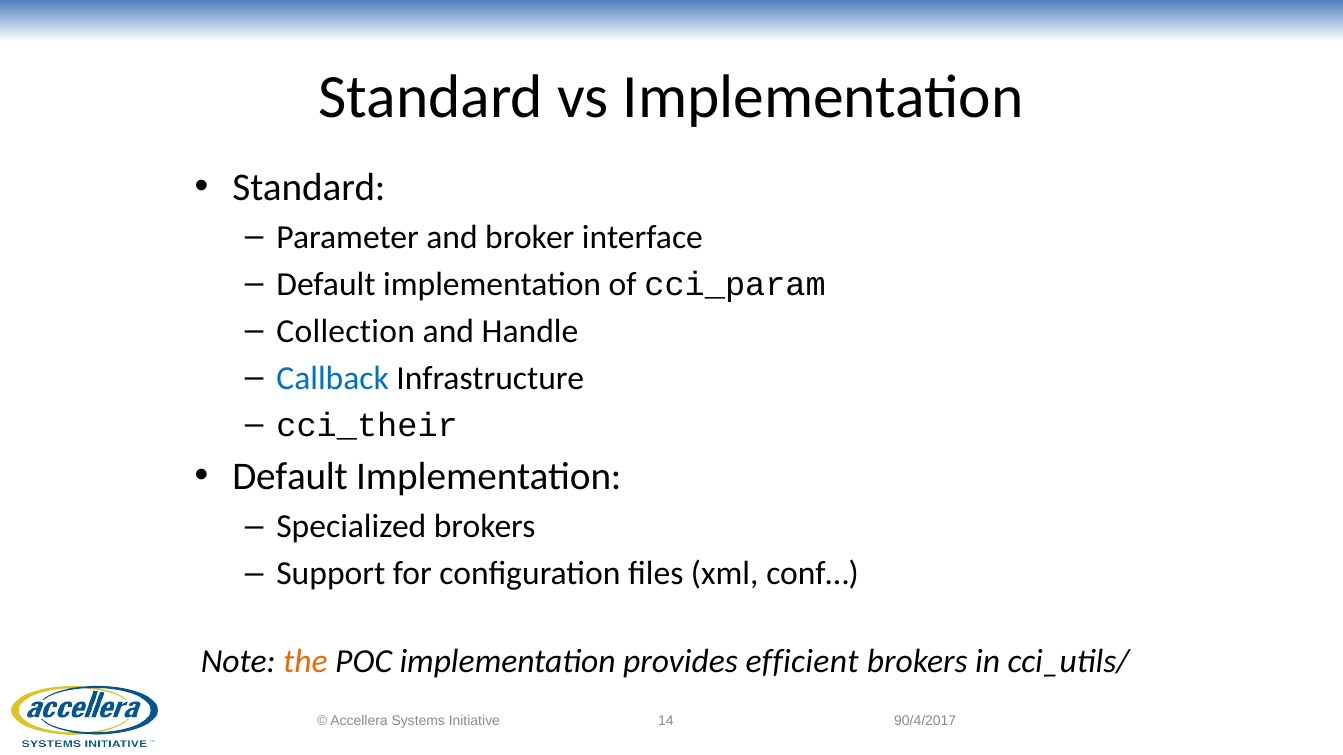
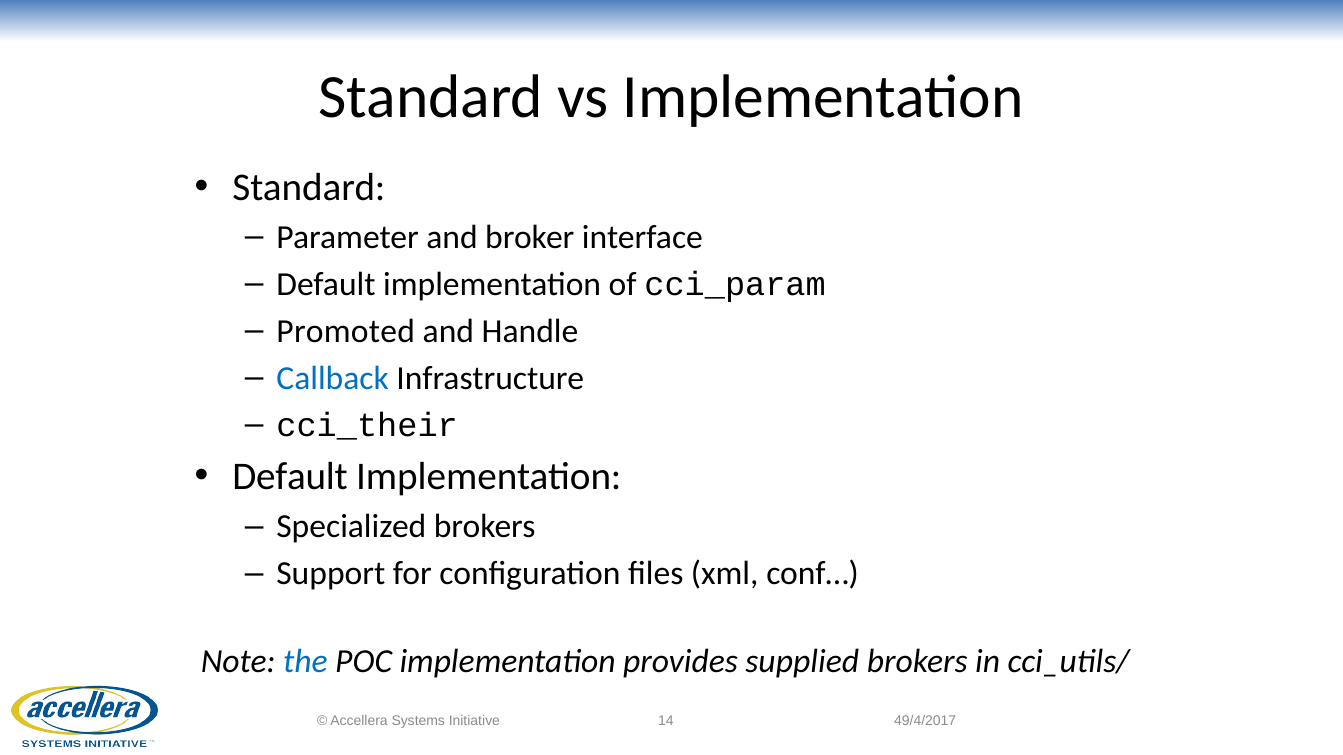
Collection: Collection -> Promoted
the colour: orange -> blue
efficient: efficient -> supplied
90/4/2017: 90/4/2017 -> 49/4/2017
